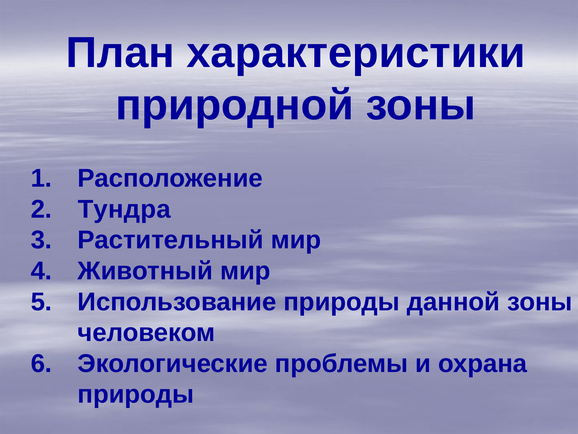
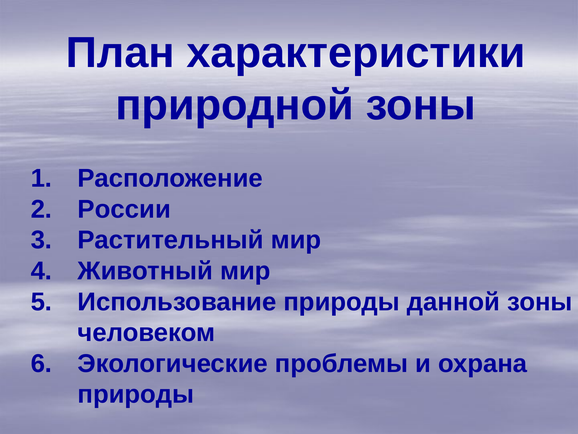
Тундра: Тундра -> России
